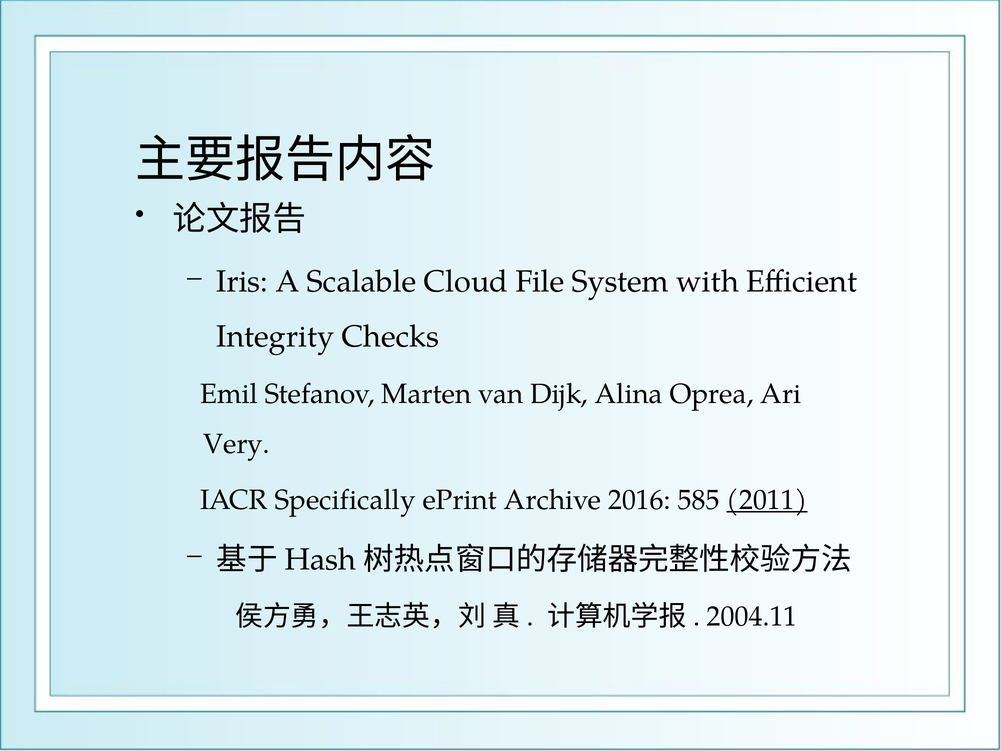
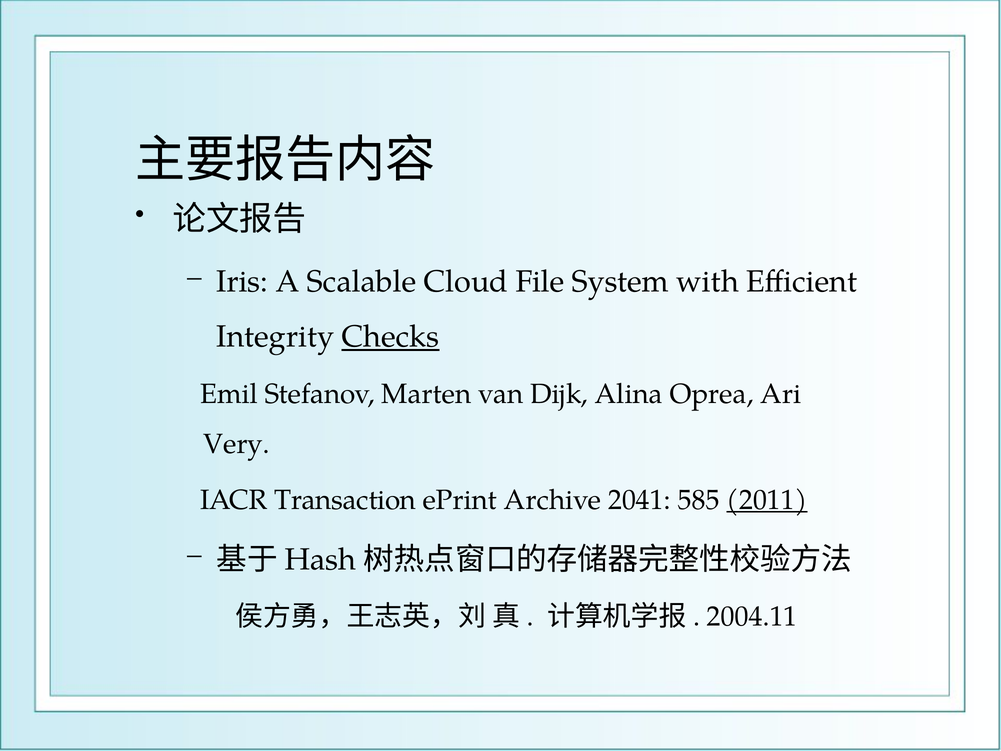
Checks underline: none -> present
Specifically: Specifically -> Transaction
2016: 2016 -> 2041
